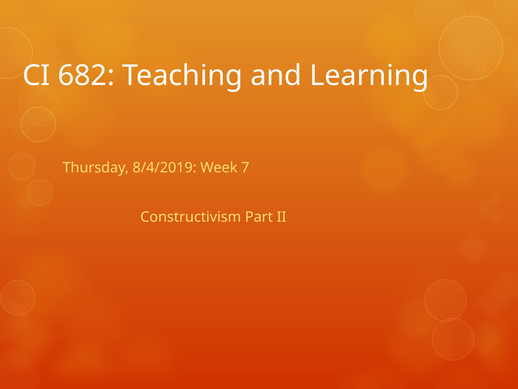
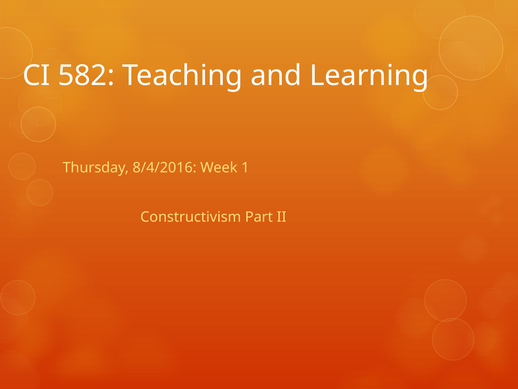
682: 682 -> 582
8/4/2019: 8/4/2019 -> 8/4/2016
7: 7 -> 1
